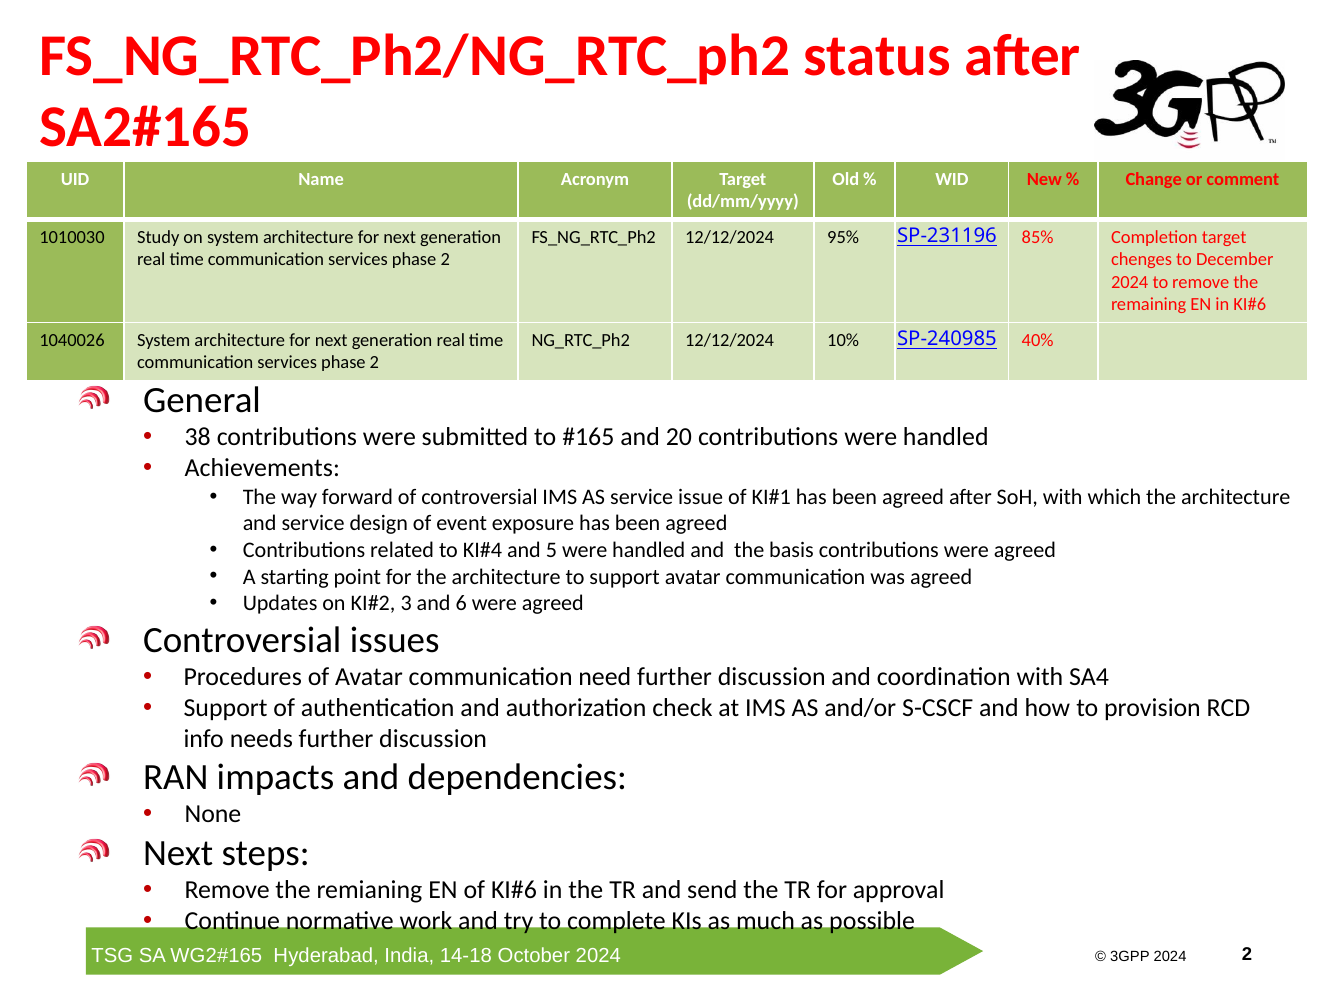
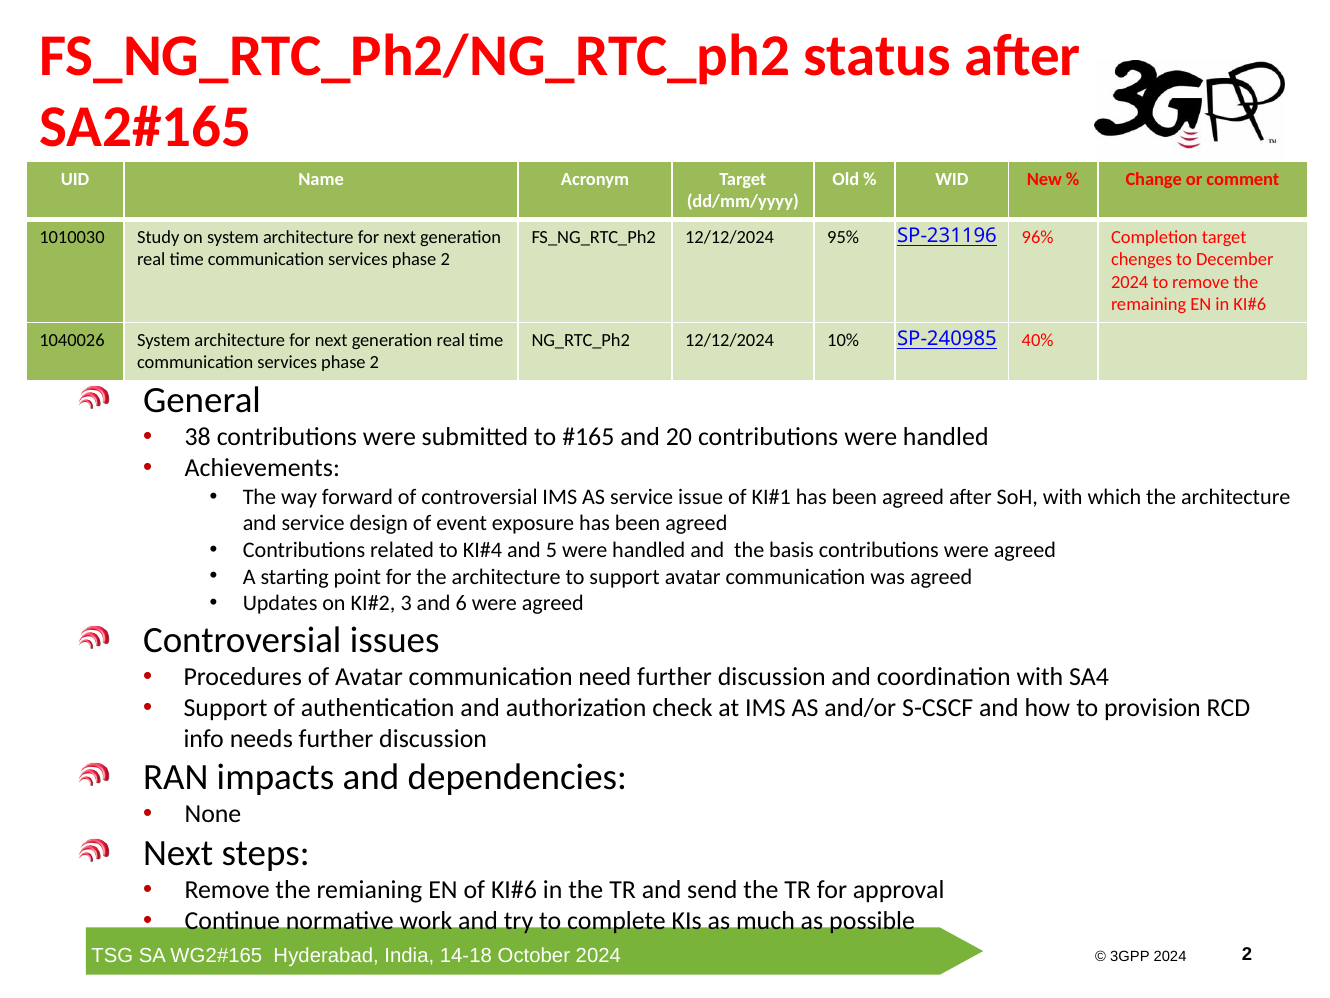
85%: 85% -> 96%
